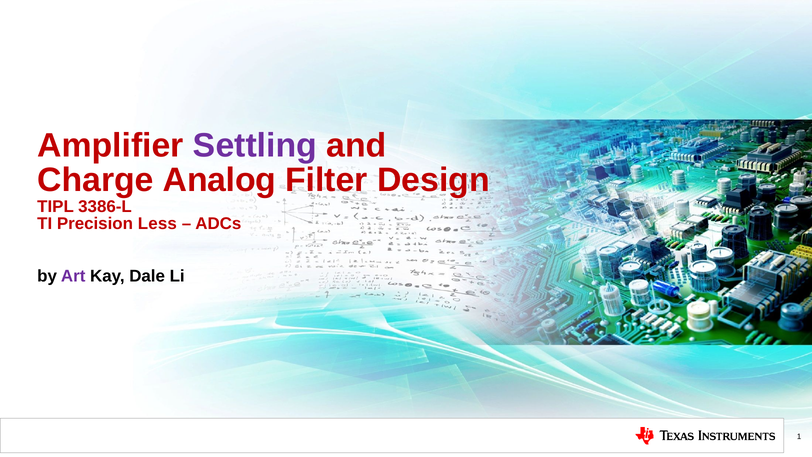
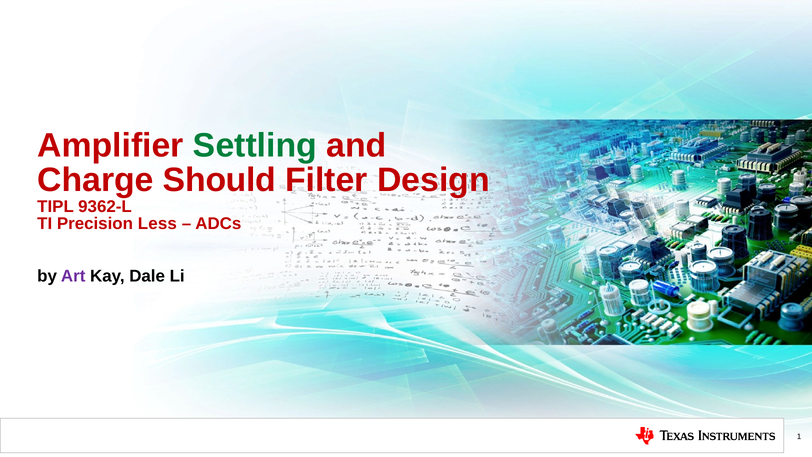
Settling colour: purple -> green
Analog: Analog -> Should
3386-L: 3386-L -> 9362-L
